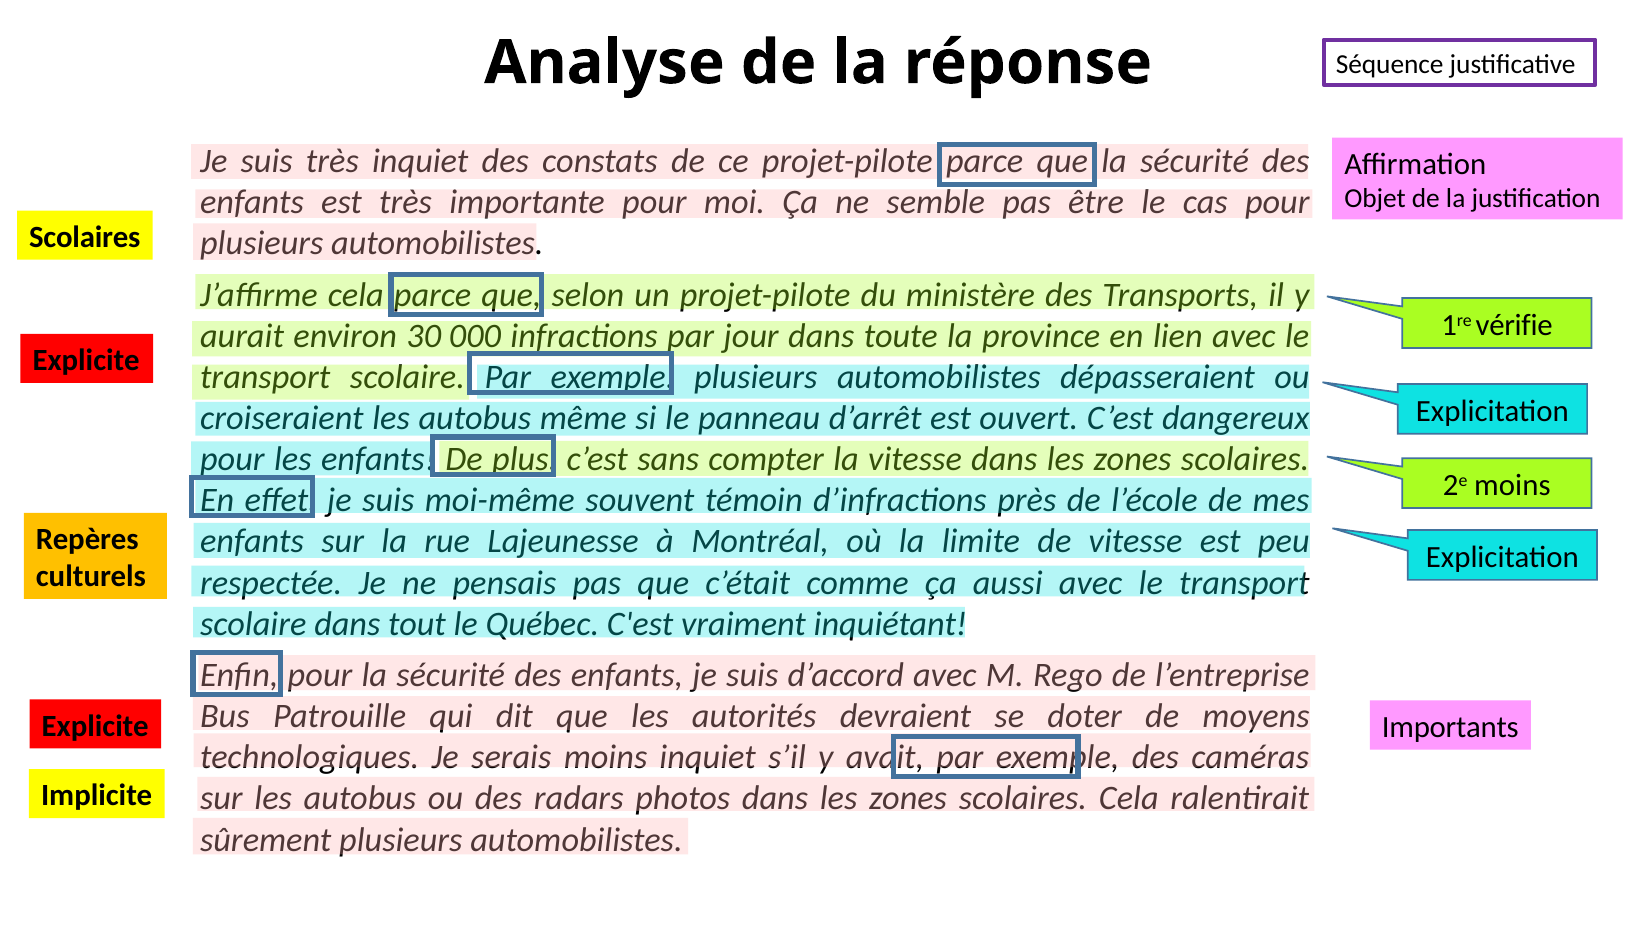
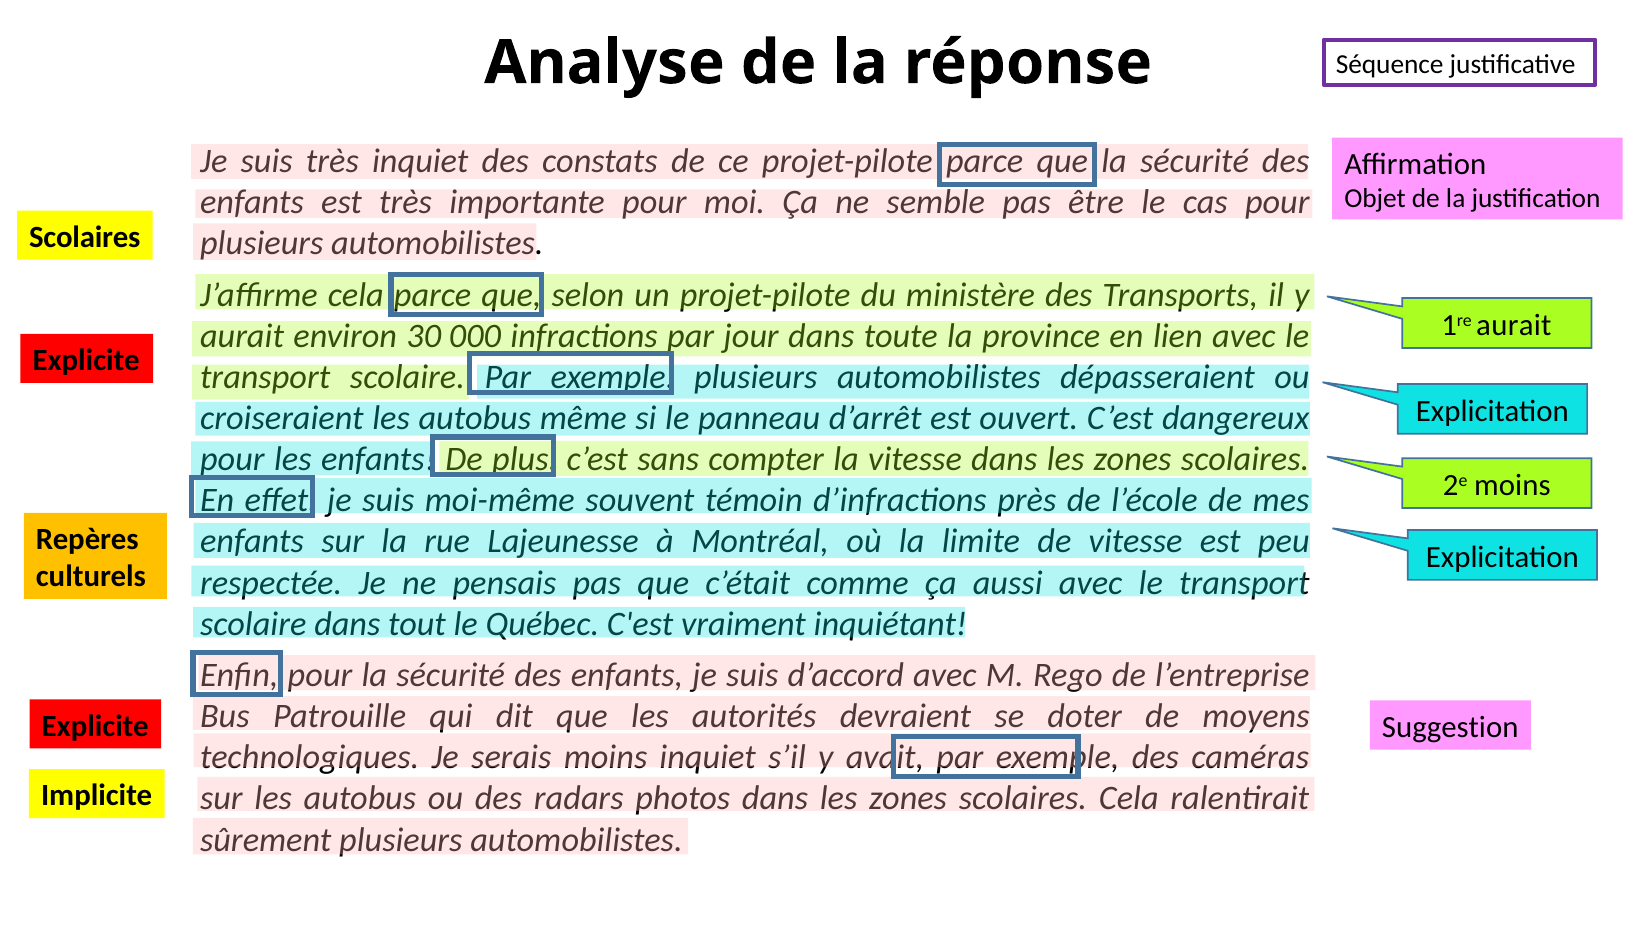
1re vérifie: vérifie -> aurait
Importants: Importants -> Suggestion
